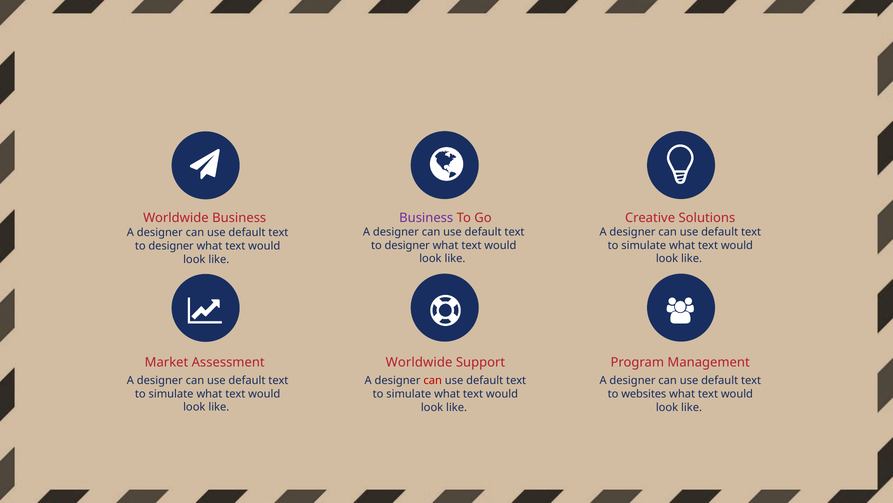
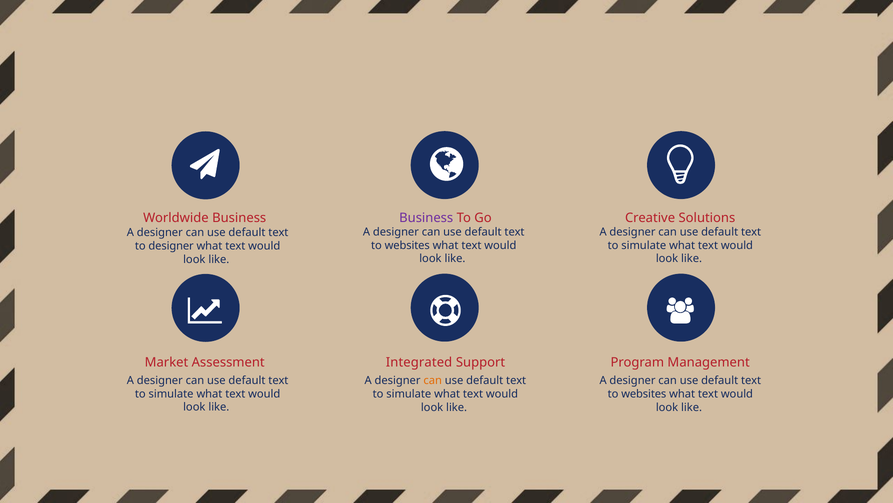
designer at (407, 245): designer -> websites
Assessment Worldwide: Worldwide -> Integrated
can at (433, 380) colour: red -> orange
